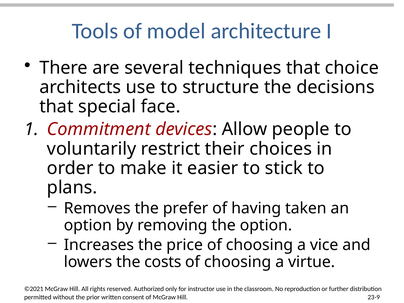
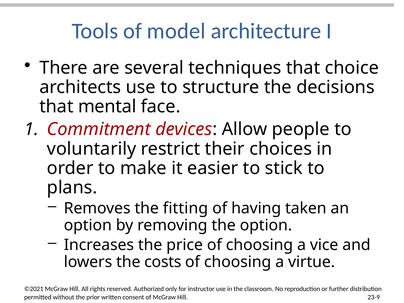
special: special -> mental
prefer: prefer -> fitting
